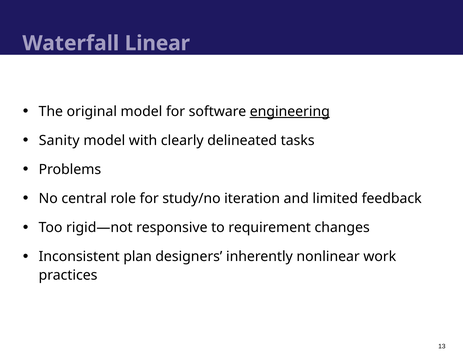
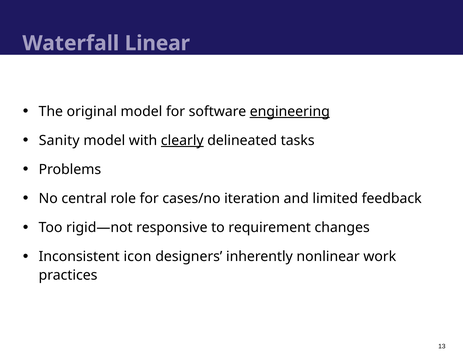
clearly underline: none -> present
study/no: study/no -> cases/no
plan: plan -> icon
